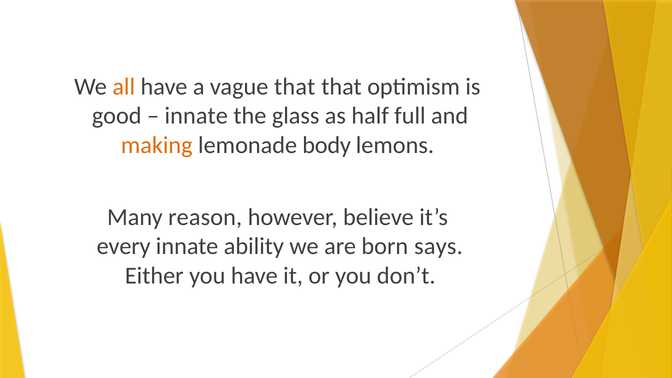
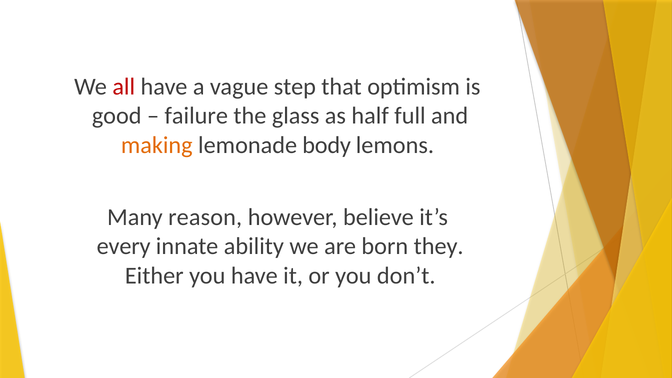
all colour: orange -> red
vague that: that -> step
innate at (196, 116): innate -> failure
says: says -> they
